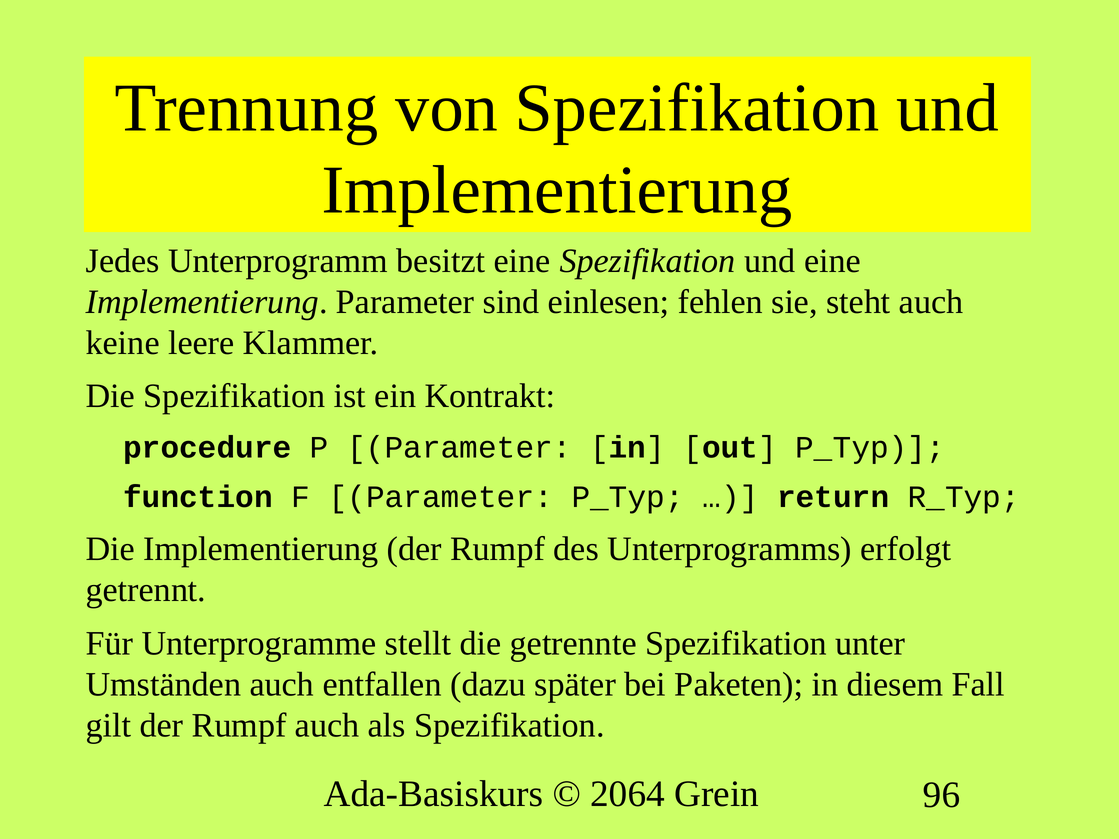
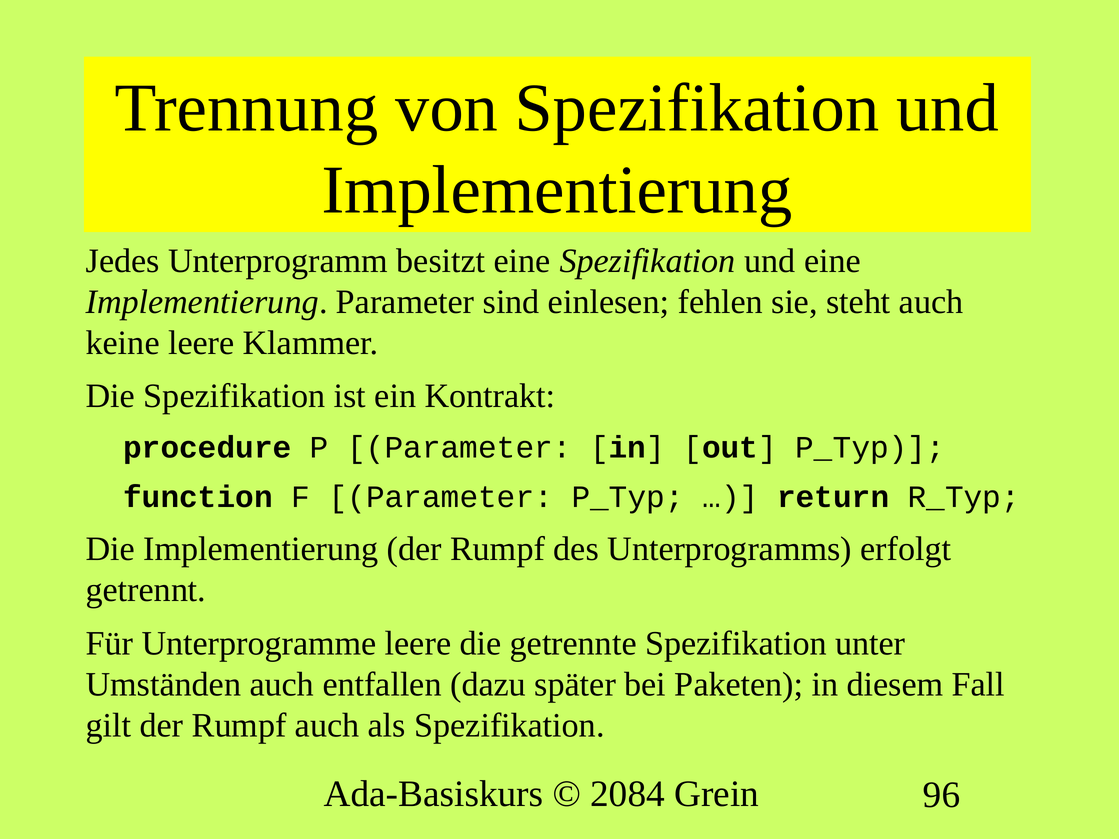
Unterprogramme stellt: stellt -> leere
2064: 2064 -> 2084
